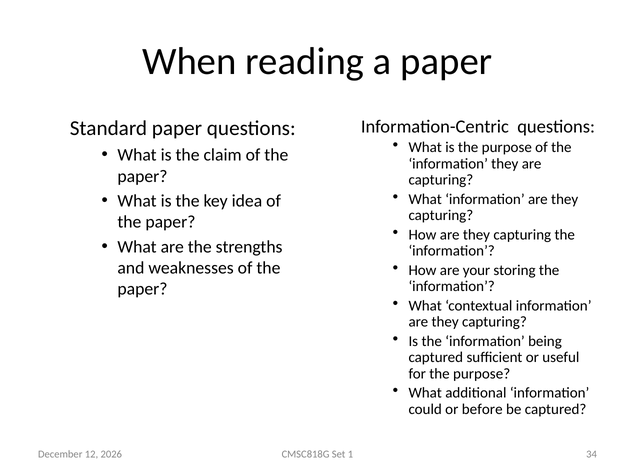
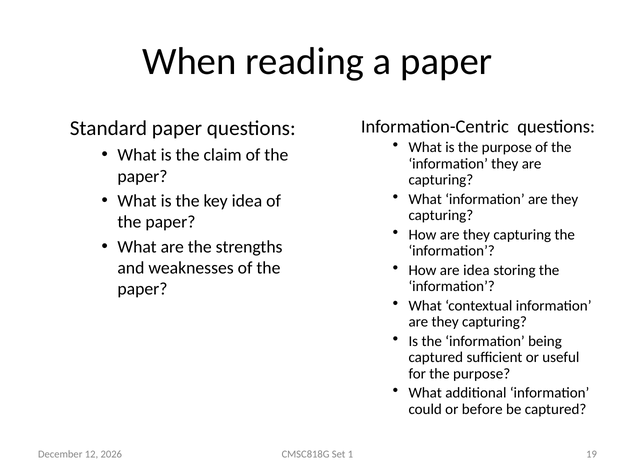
are your: your -> idea
34: 34 -> 19
